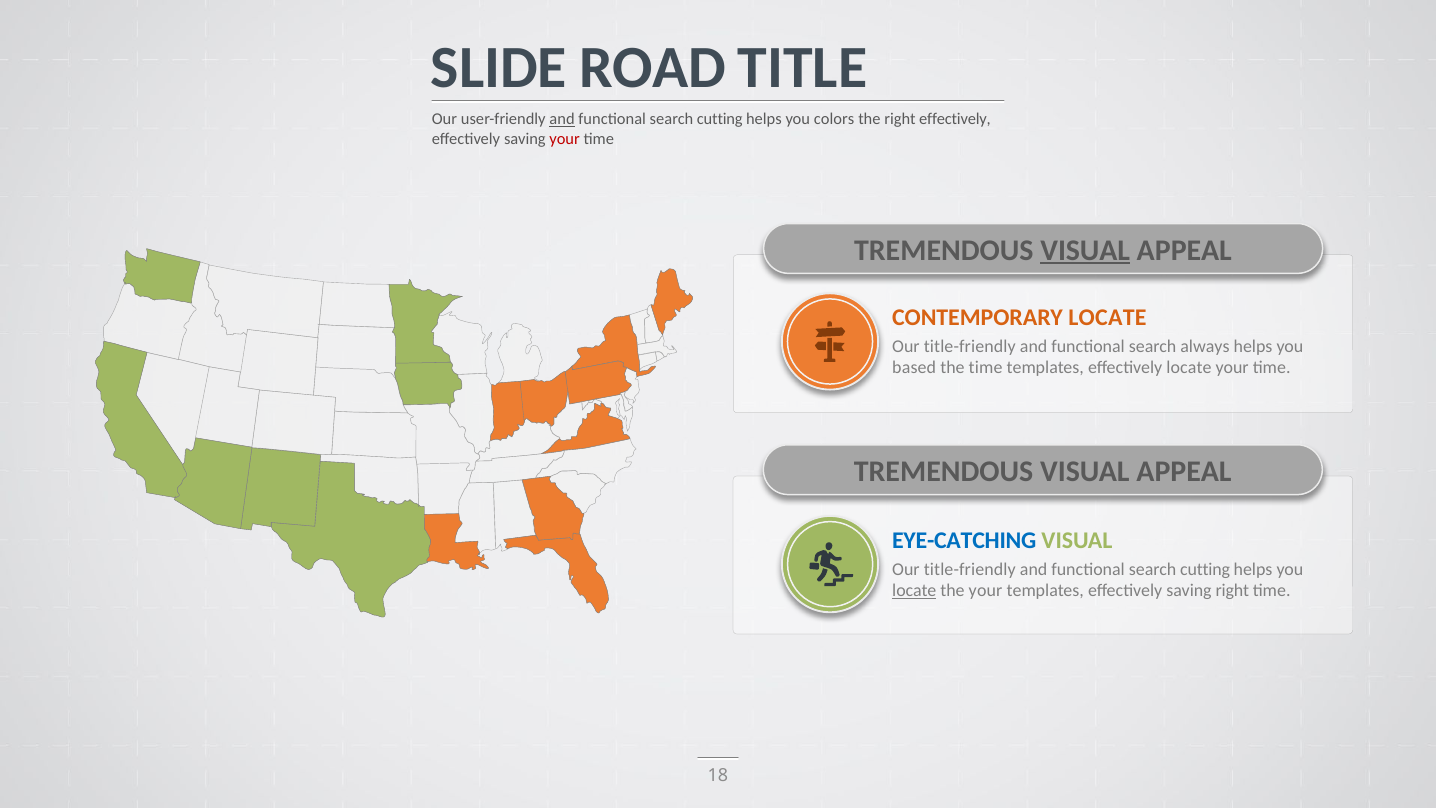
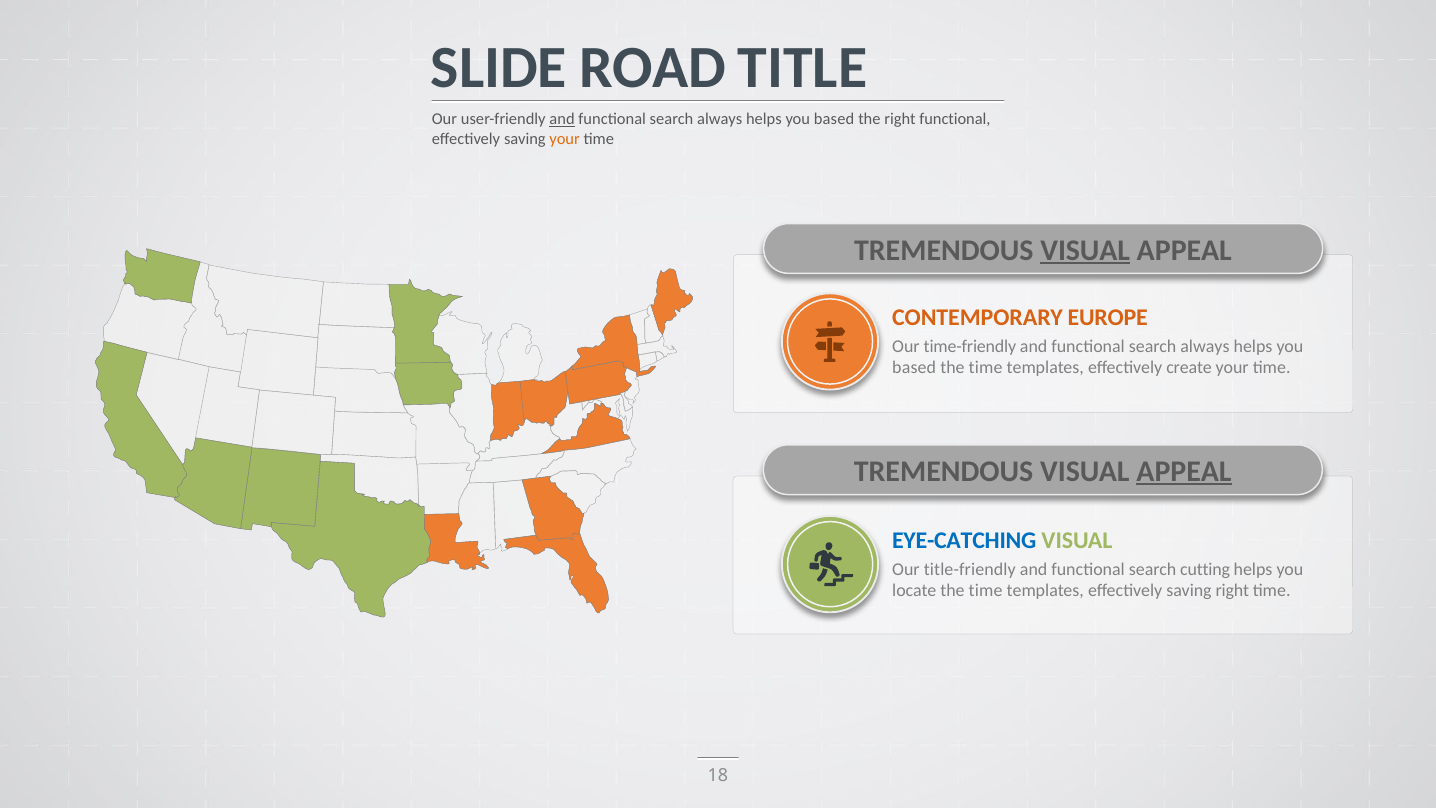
cutting at (720, 119): cutting -> always
colors at (834, 119): colors -> based
right effectively: effectively -> functional
your at (565, 139) colour: red -> orange
CONTEMPORARY LOCATE: LOCATE -> EUROPE
title-friendly at (970, 346): title-friendly -> time-friendly
effectively locate: locate -> create
APPEAL at (1184, 471) underline: none -> present
locate at (914, 591) underline: present -> none
your at (986, 591): your -> time
